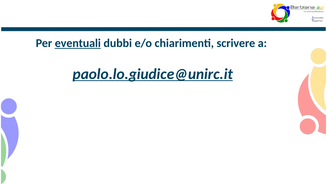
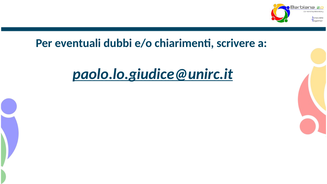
eventuali underline: present -> none
